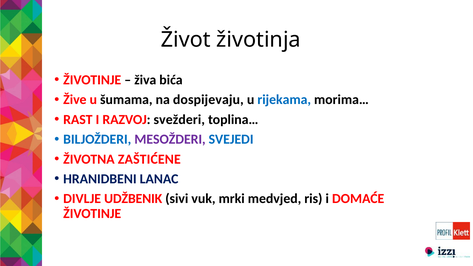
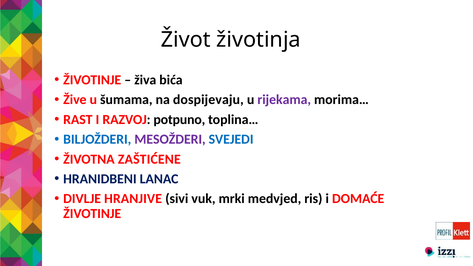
rijekama colour: blue -> purple
svežderi: svežderi -> potpuno
UDŽBENIK: UDŽBENIK -> HRANJIVE
